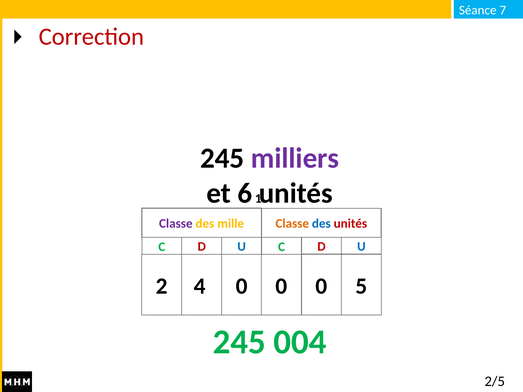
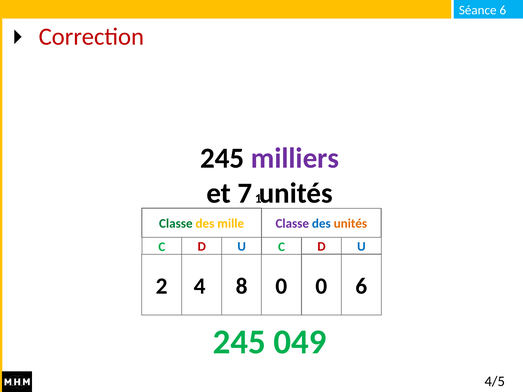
7 at (503, 10): 7 -> 6
6: 6 -> 7
Classe at (176, 224) colour: purple -> green
Classe at (292, 224) colour: orange -> purple
unités at (350, 224) colour: red -> orange
4 0: 0 -> 8
0 5: 5 -> 6
004: 004 -> 049
2/5: 2/5 -> 4/5
